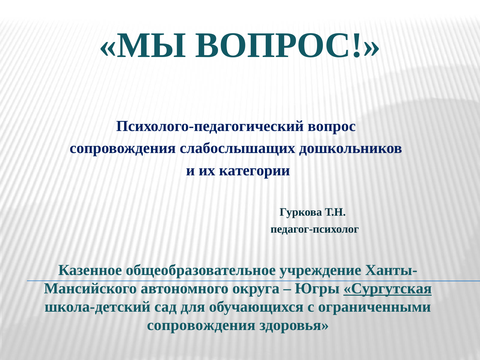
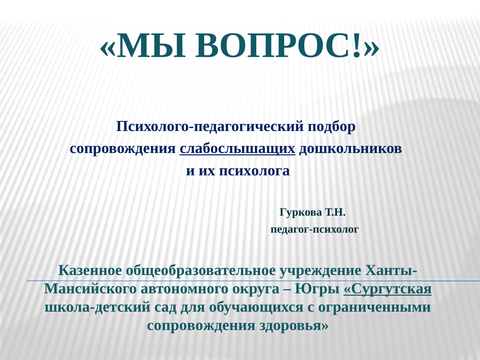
Психолого-педагогический вопрос: вопрос -> подбор
слабослышащих underline: none -> present
категории: категории -> психолога
